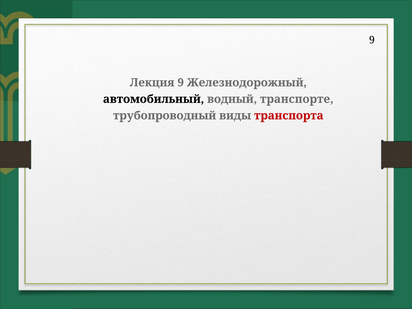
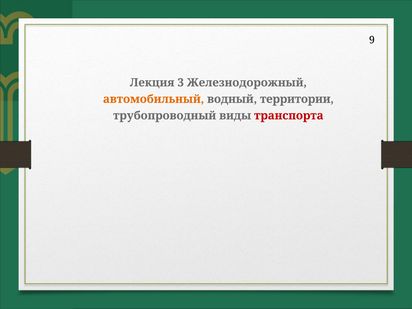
Лекция 9: 9 -> 3
автомобильный colour: black -> orange
транспорте: транспорте -> территории
